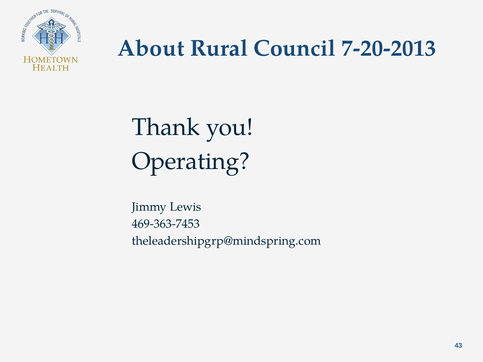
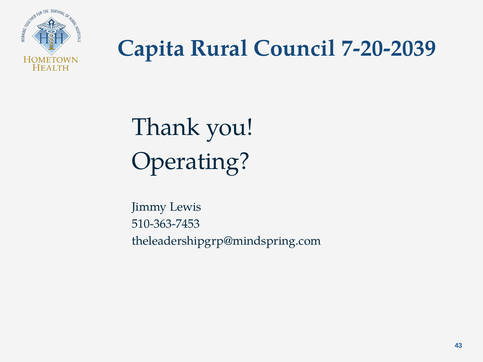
About: About -> Capita
7-20-2013: 7-20-2013 -> 7-20-2039
469-363-7453: 469-363-7453 -> 510-363-7453
